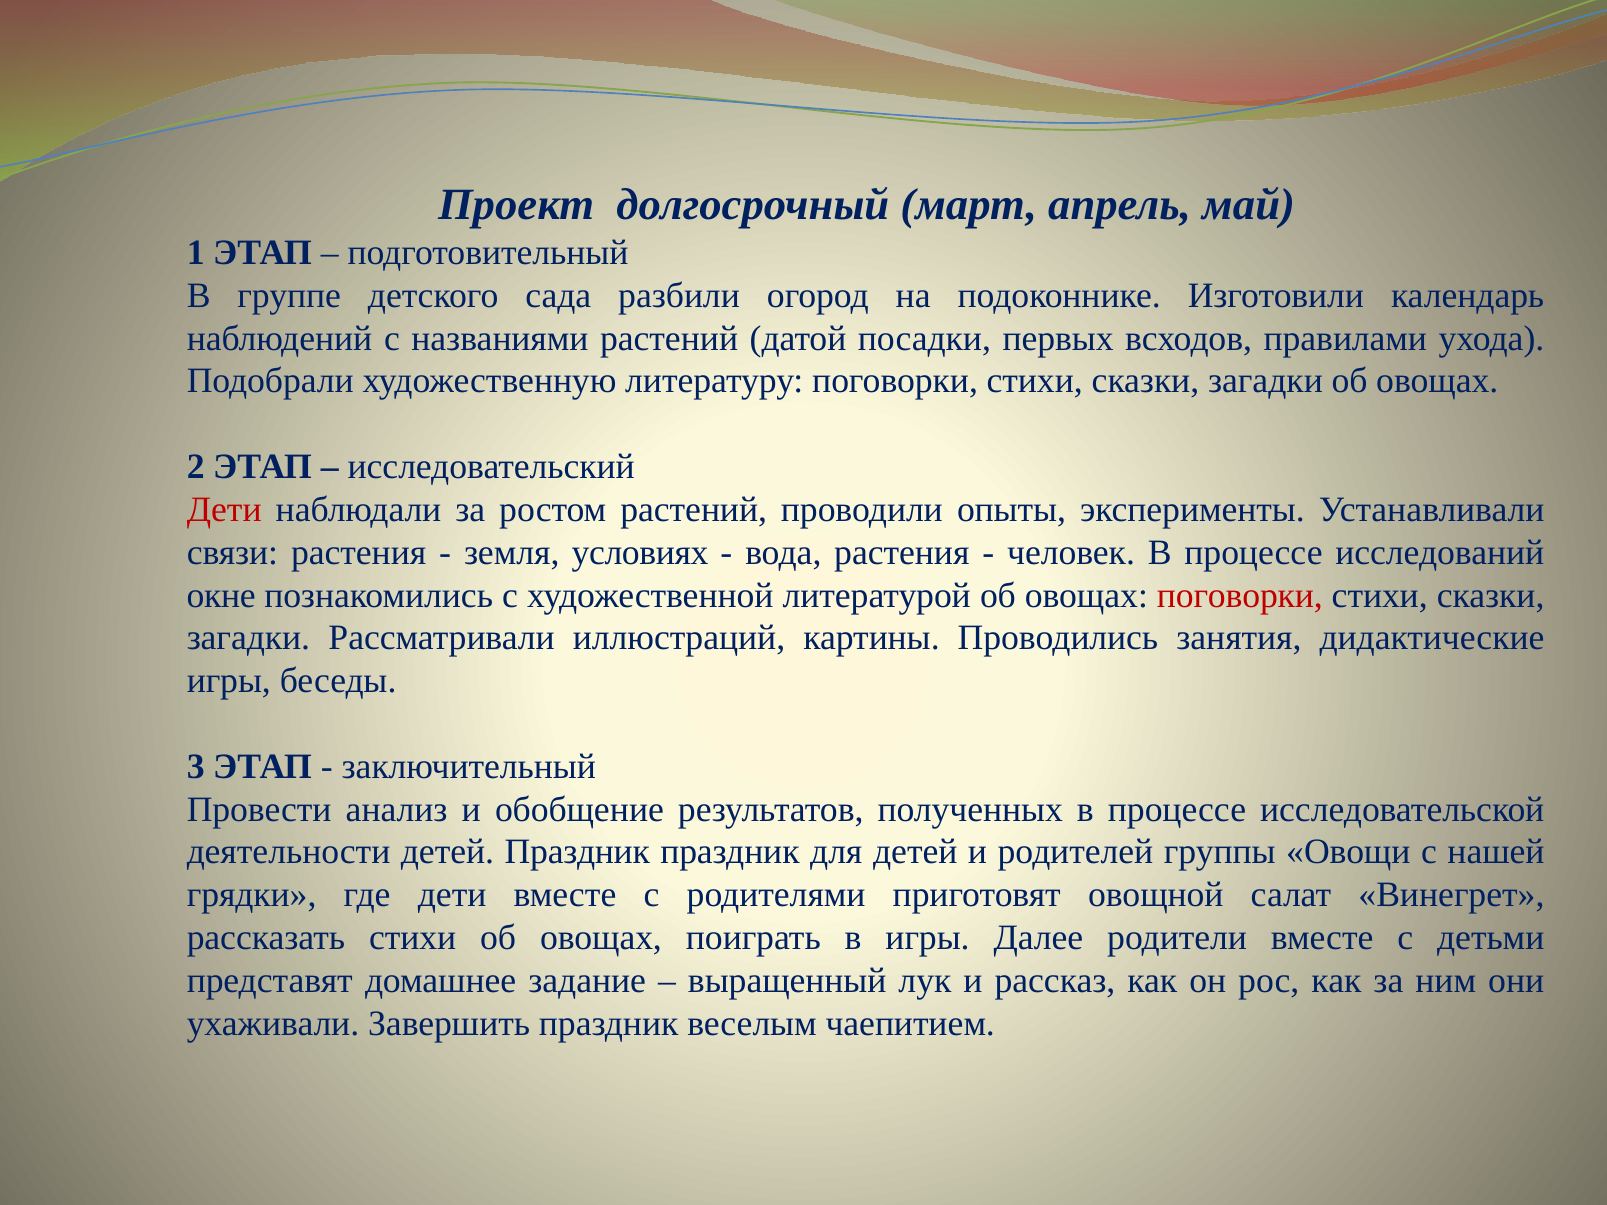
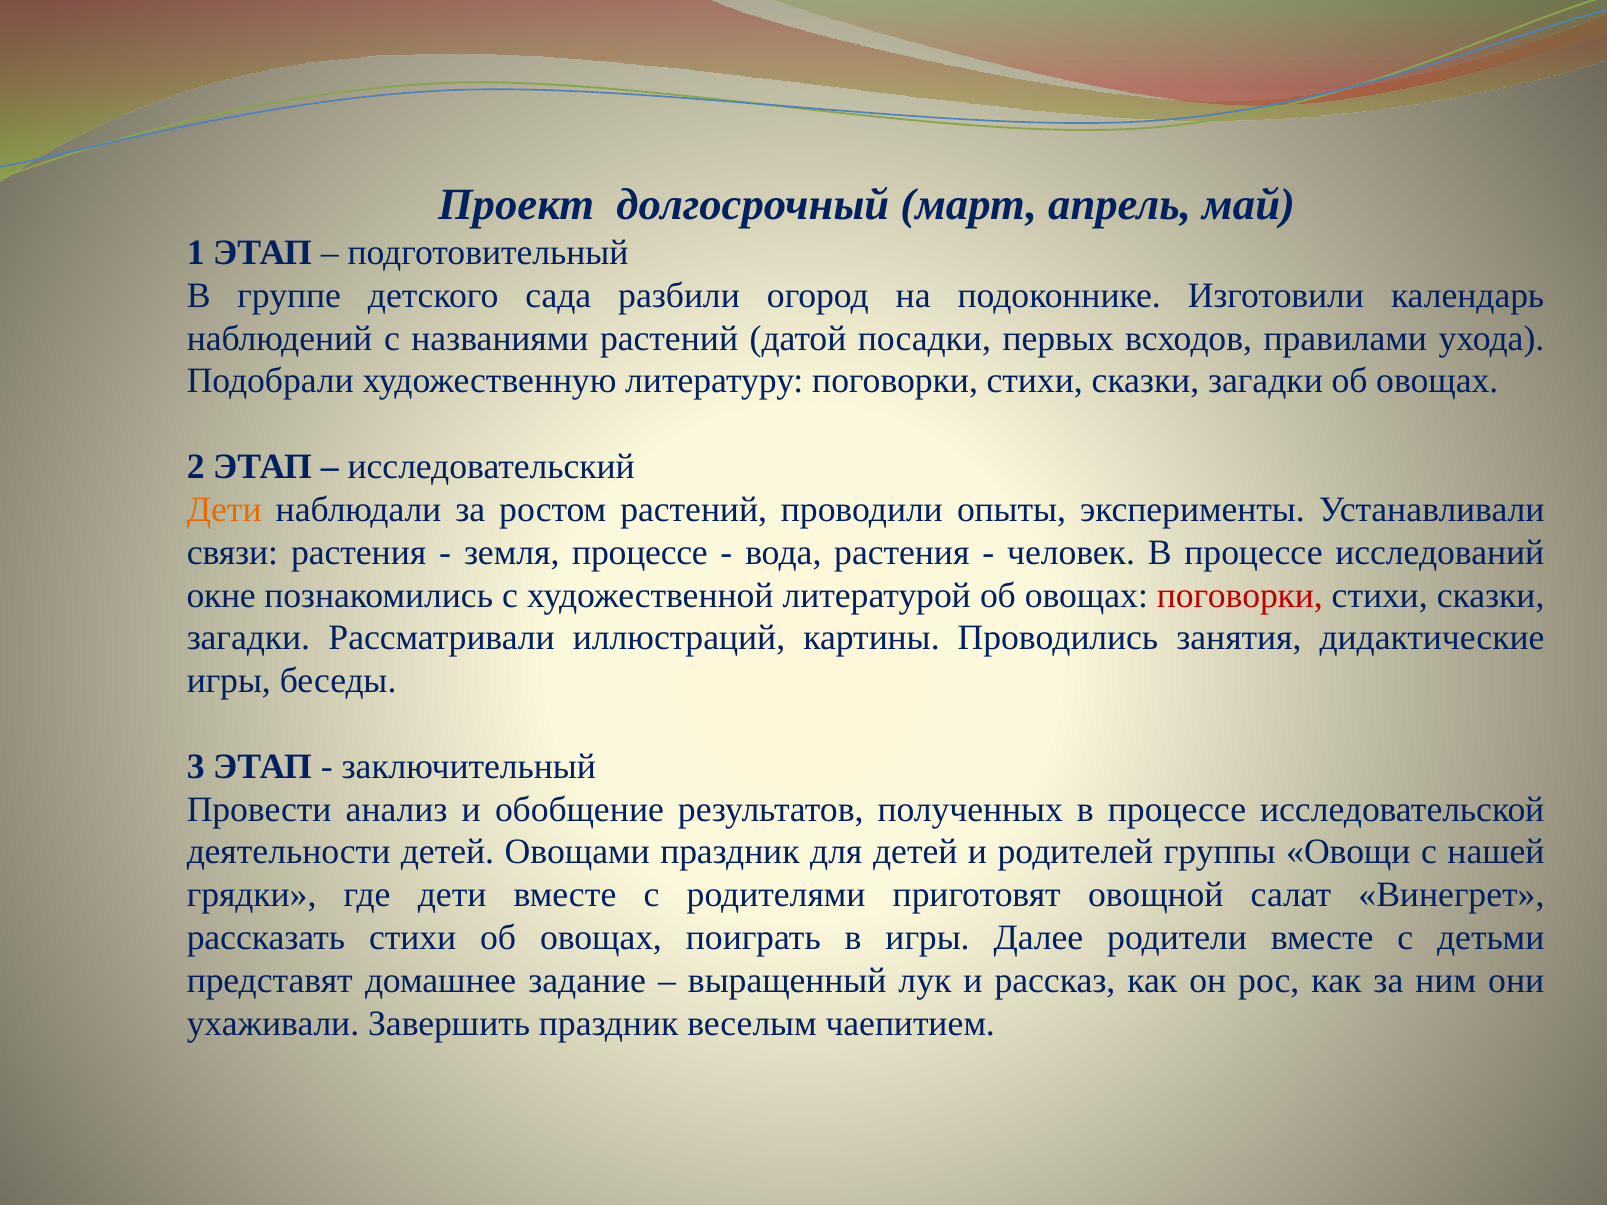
Дети at (224, 510) colour: red -> orange
земля условиях: условиях -> процессе
детей Праздник: Праздник -> Овощами
